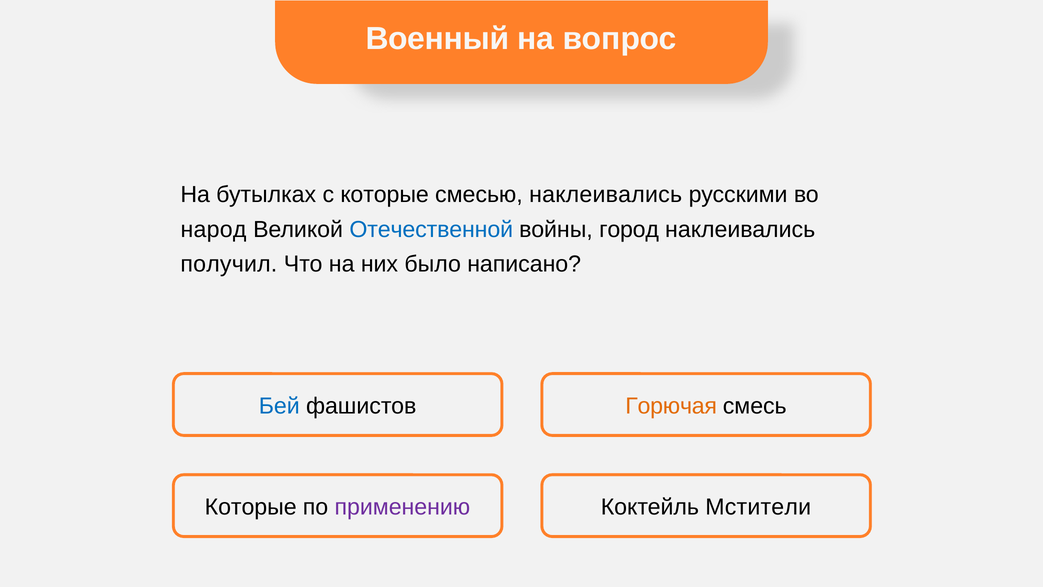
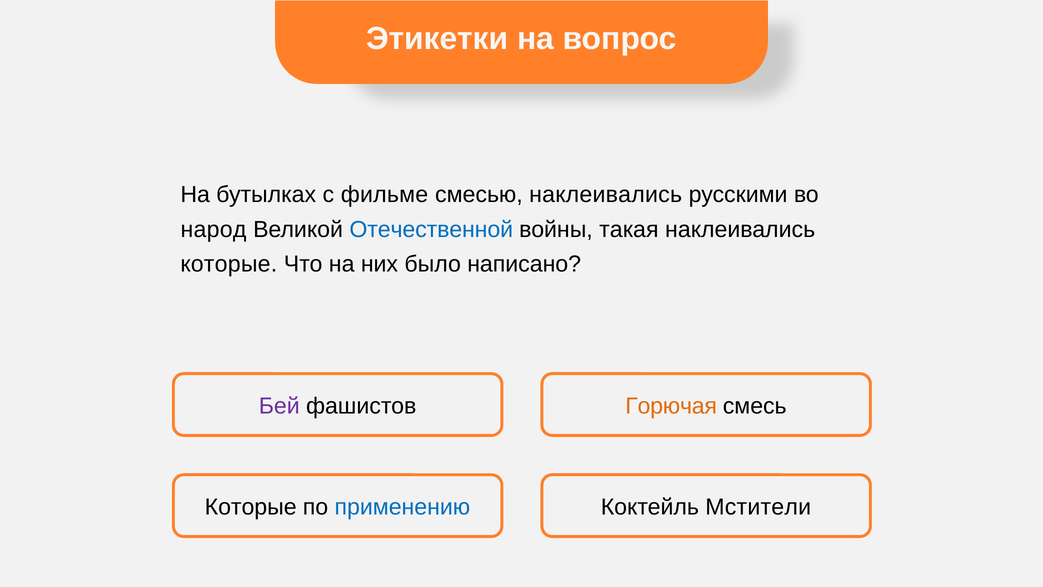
Военный: Военный -> Этикетки
с которые: которые -> фильме
город: город -> такая
получил at (229, 264): получил -> которые
Бей colour: blue -> purple
применению colour: purple -> blue
